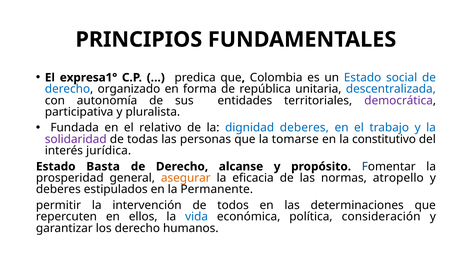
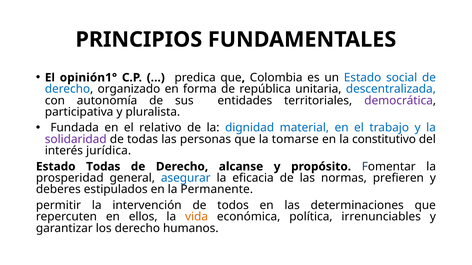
expresa1°: expresa1° -> opinión1°
dignidad deberes: deberes -> material
Estado Basta: Basta -> Todas
asegurar colour: orange -> blue
atropello: atropello -> prefieren
vida colour: blue -> orange
consideración: consideración -> irrenunciables
